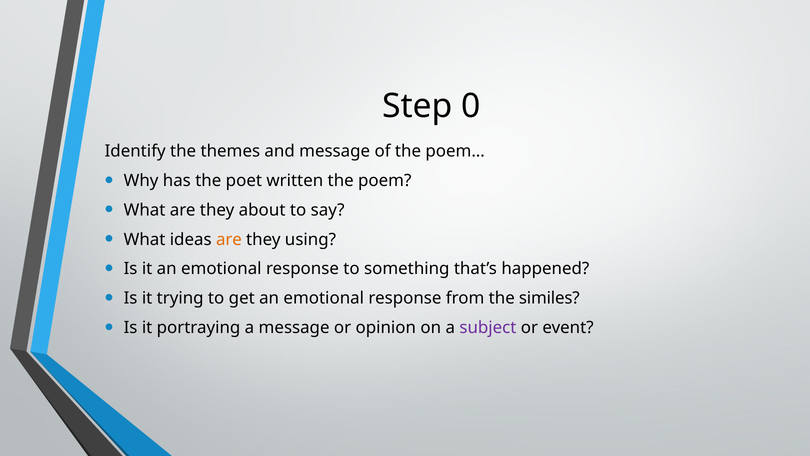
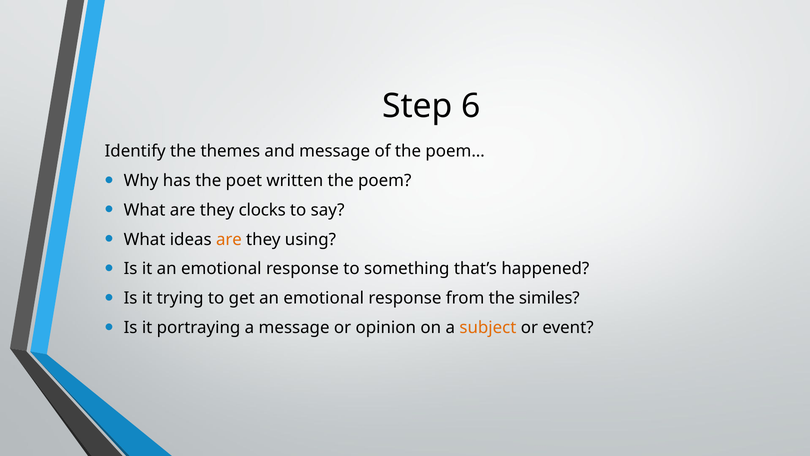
0: 0 -> 6
about: about -> clocks
subject colour: purple -> orange
